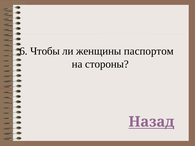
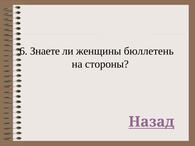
Чтобы: Чтобы -> Знаете
паспортом: паспортом -> бюллетень
